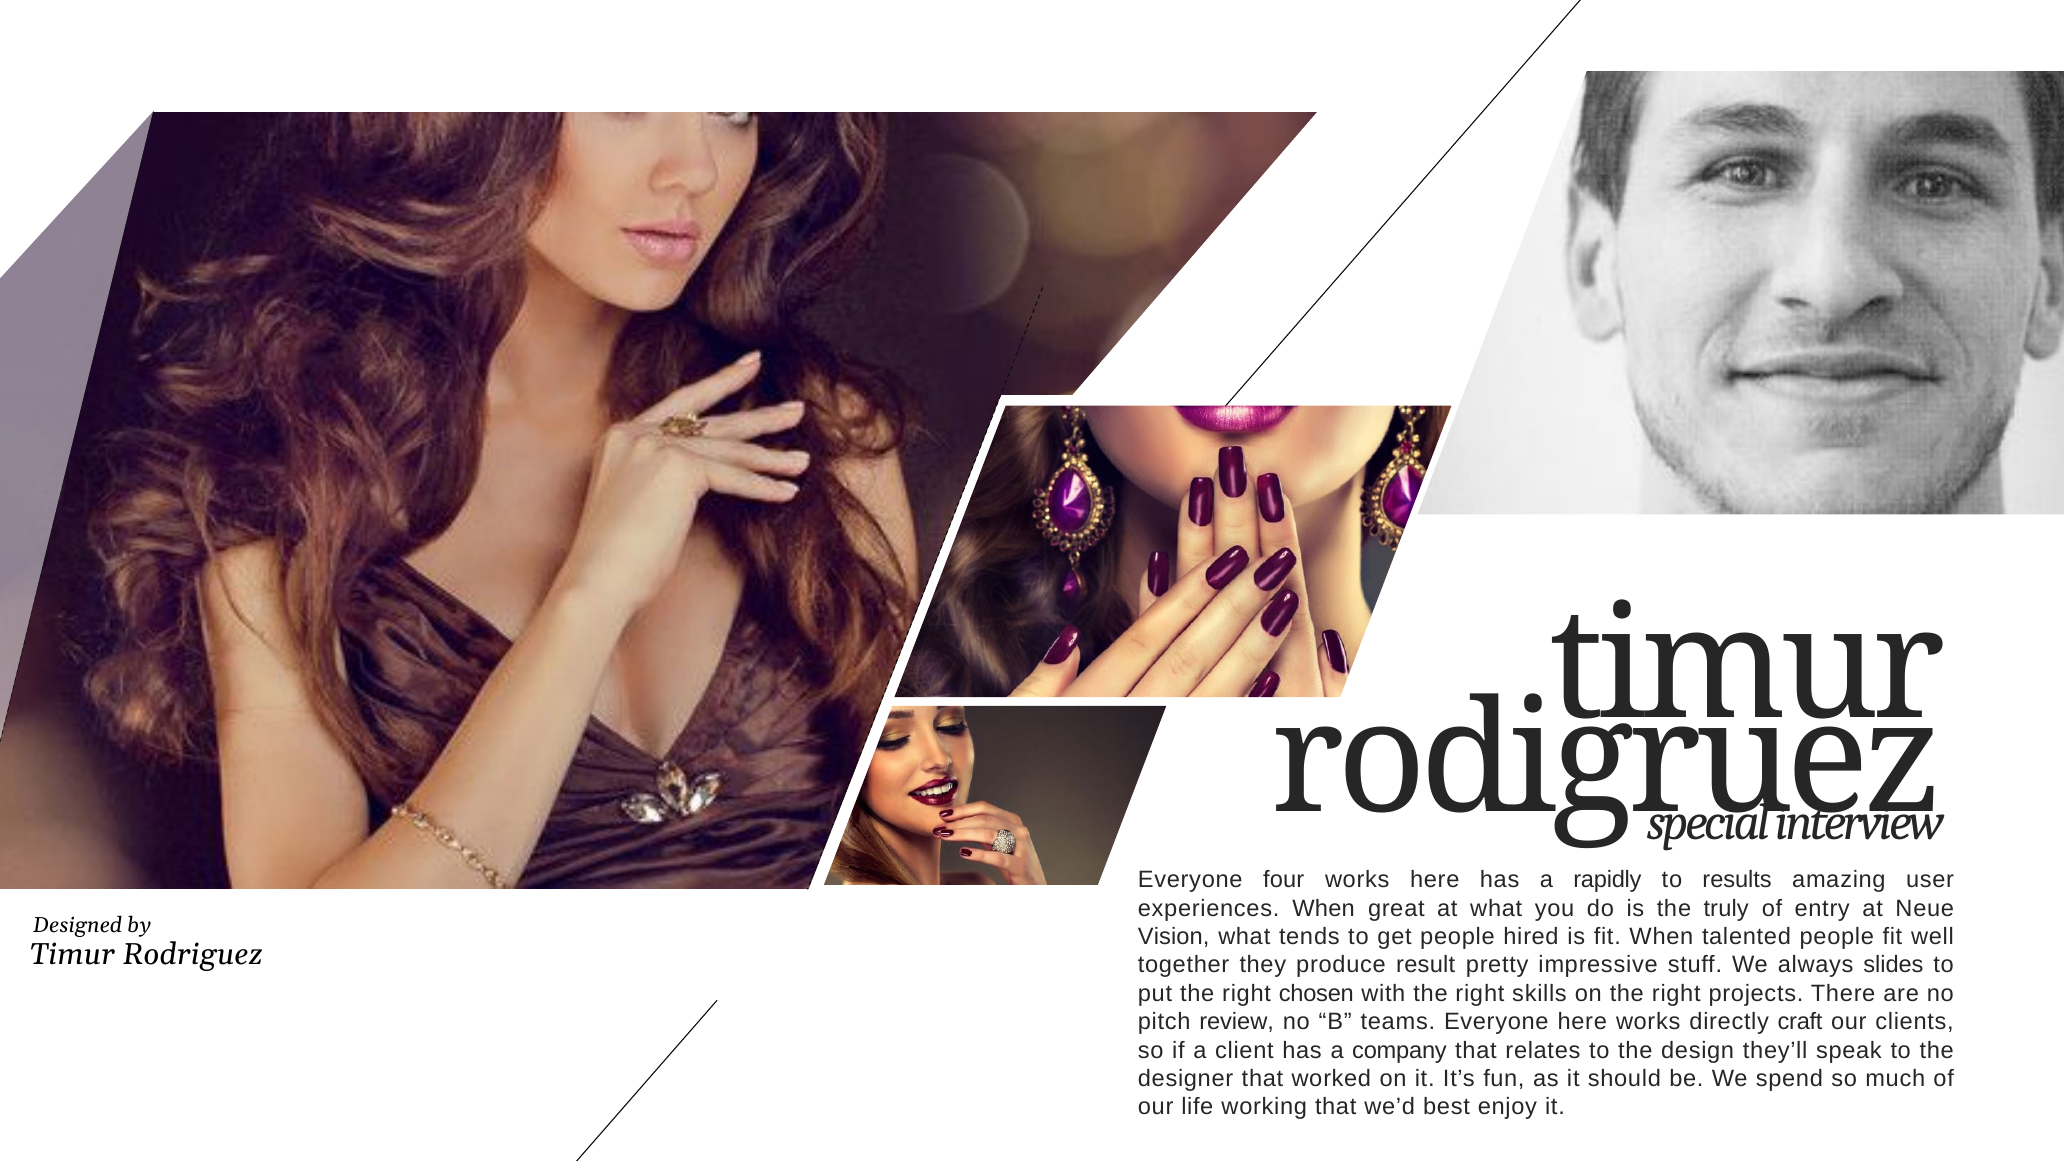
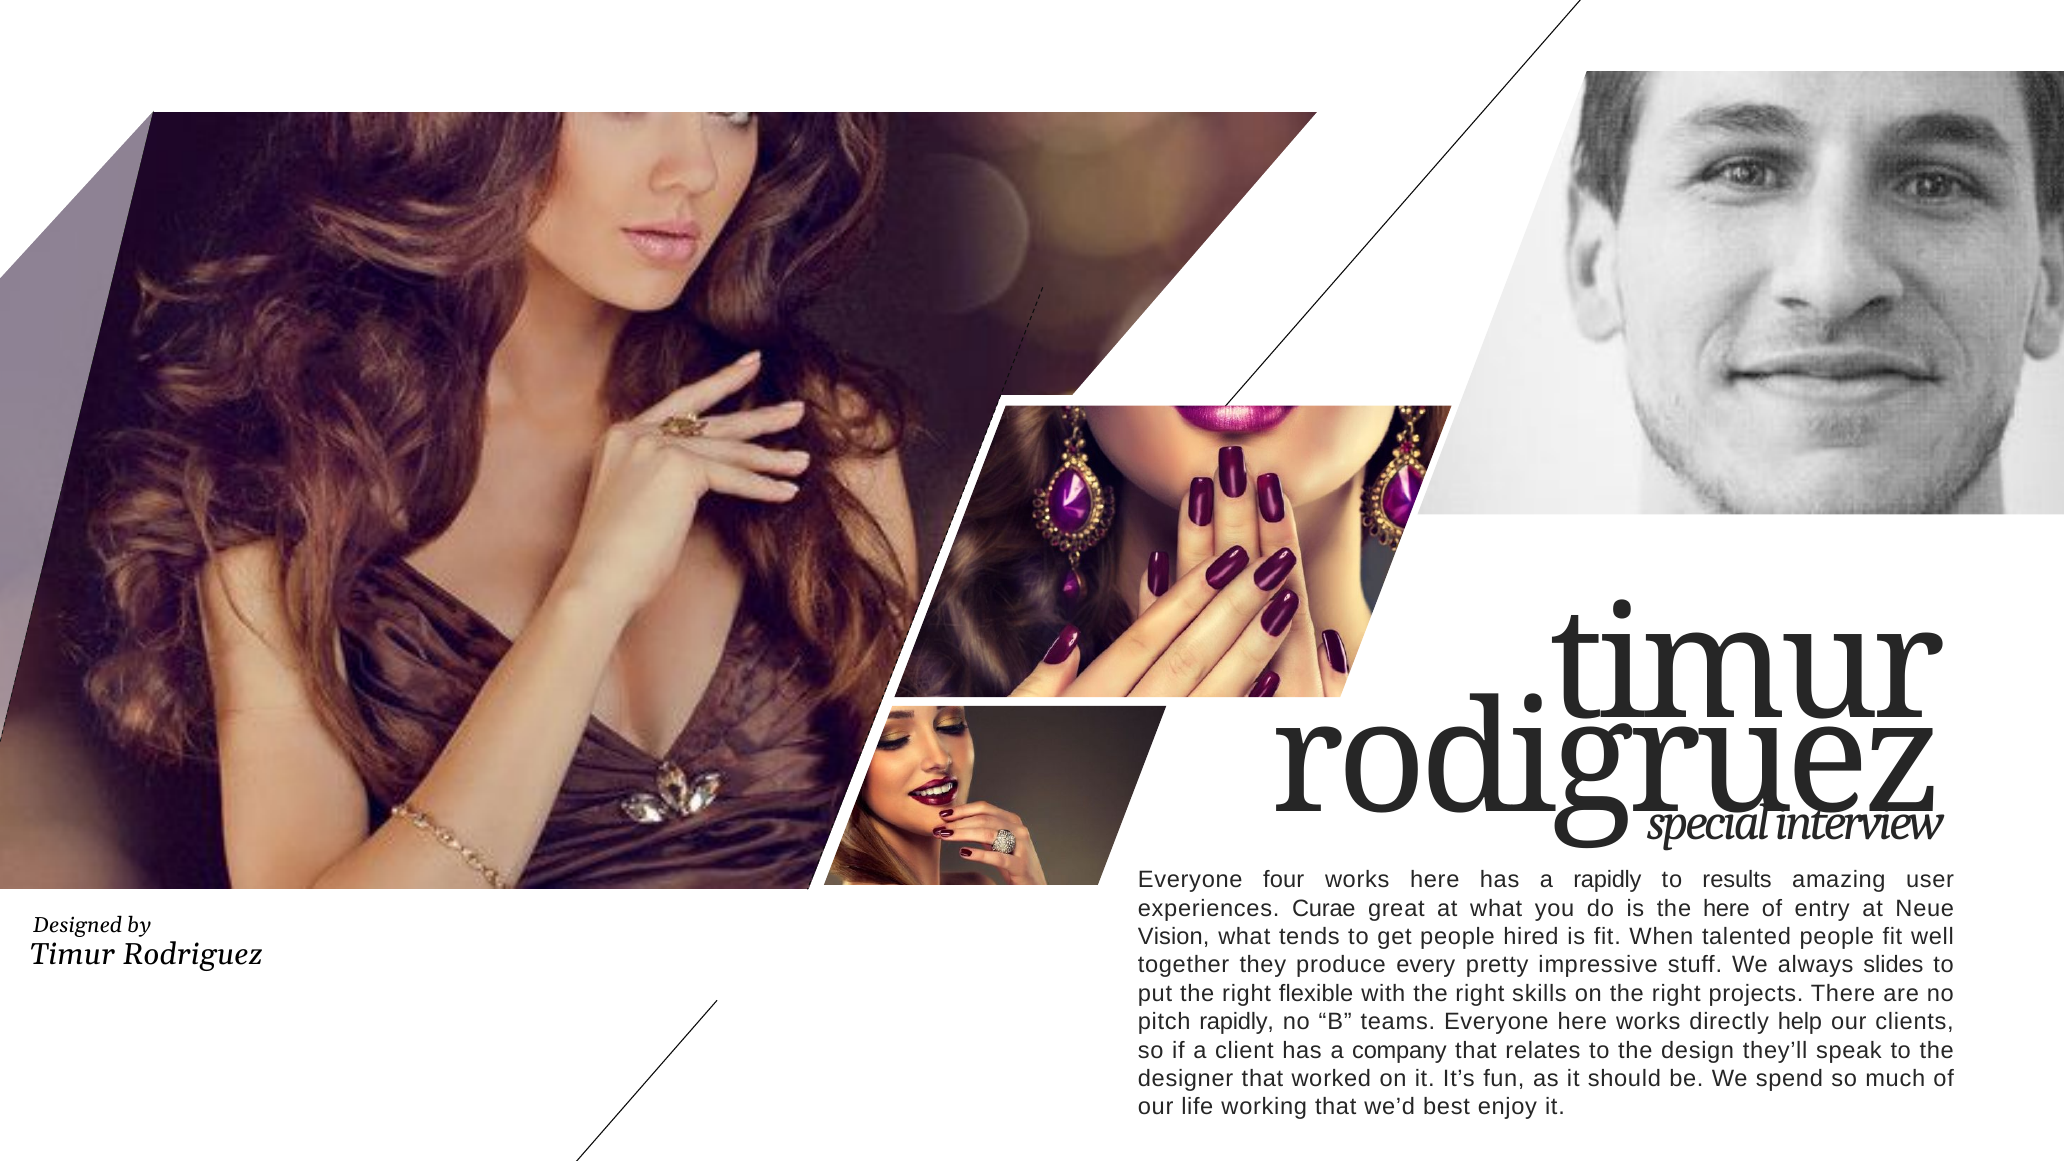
experiences When: When -> Curae
the truly: truly -> here
result: result -> every
chosen: chosen -> flexible
pitch review: review -> rapidly
craft: craft -> help
